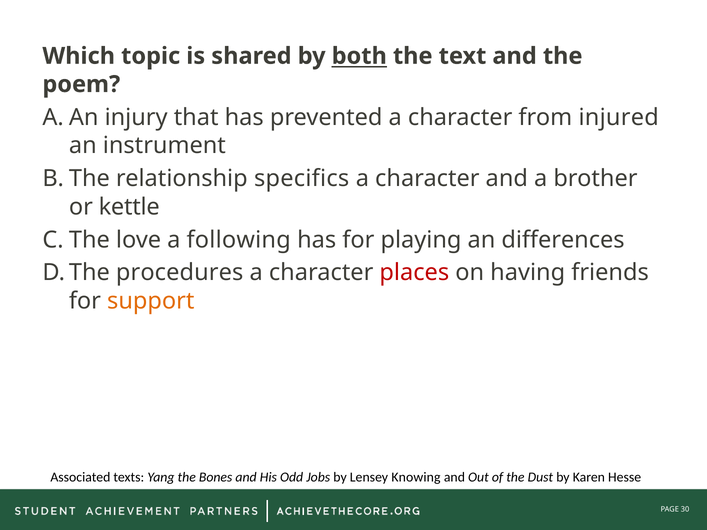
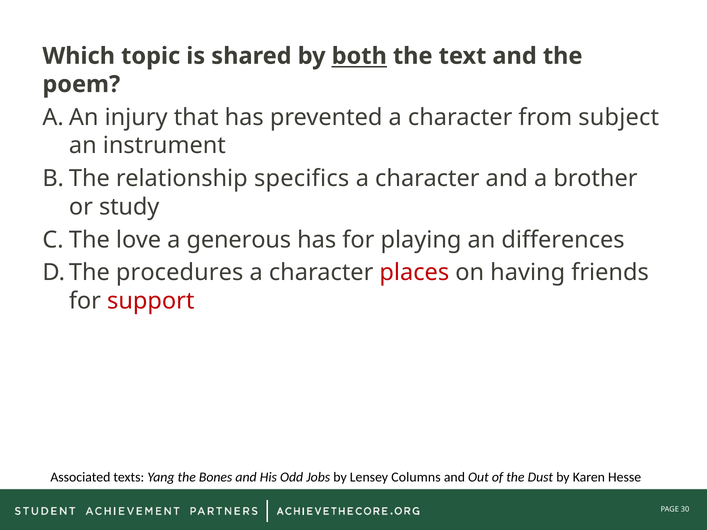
injured: injured -> subject
kettle: kettle -> study
following: following -> generous
support colour: orange -> red
Knowing: Knowing -> Columns
